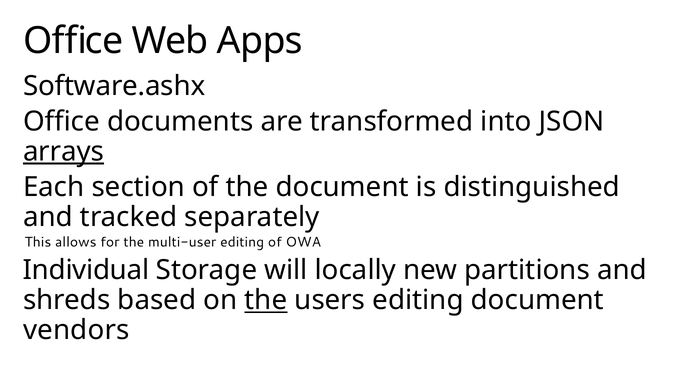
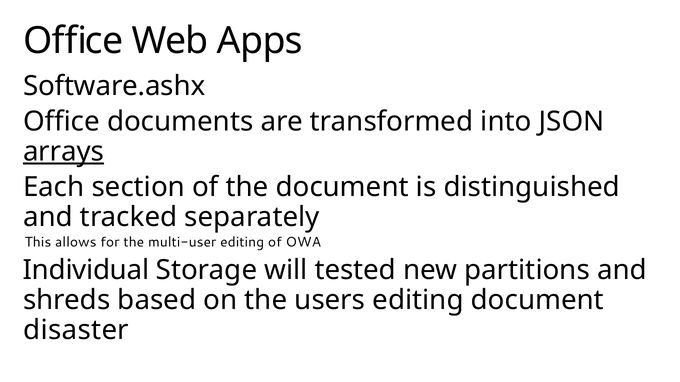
locally: locally -> tested
the at (266, 301) underline: present -> none
vendors: vendors -> disaster
